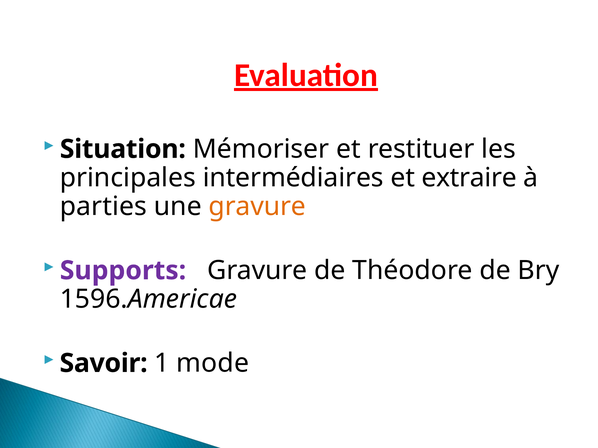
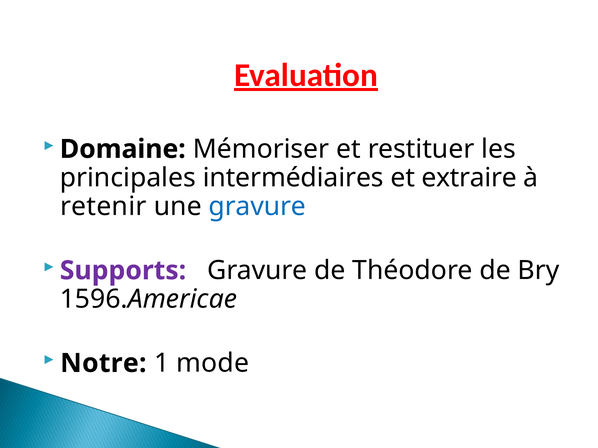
Situation: Situation -> Domaine
parties: parties -> retenir
gravure at (257, 207) colour: orange -> blue
Savoir: Savoir -> Notre
